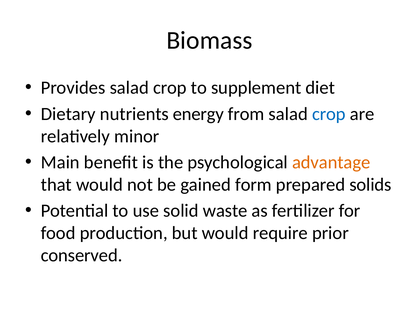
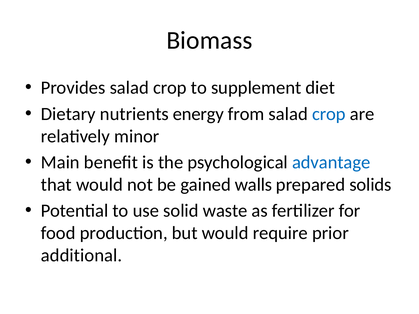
advantage colour: orange -> blue
form: form -> walls
conserved: conserved -> additional
